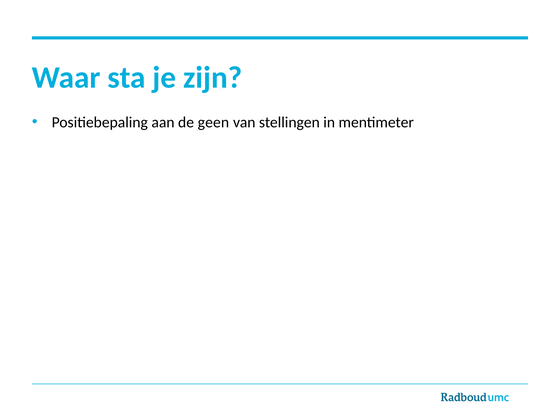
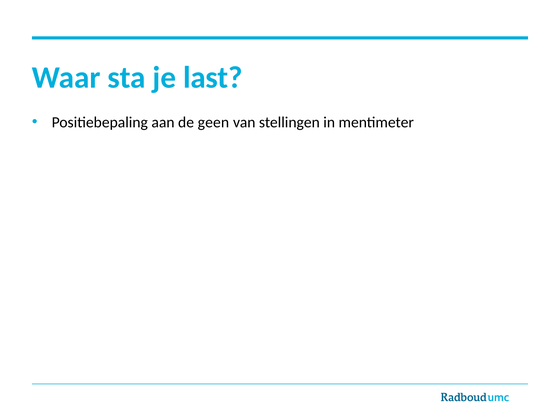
zijn: zijn -> last
